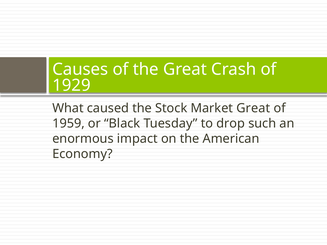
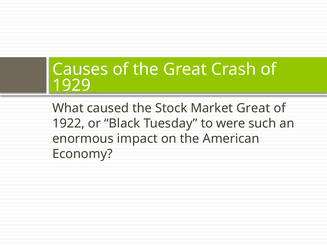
1959: 1959 -> 1922
drop: drop -> were
